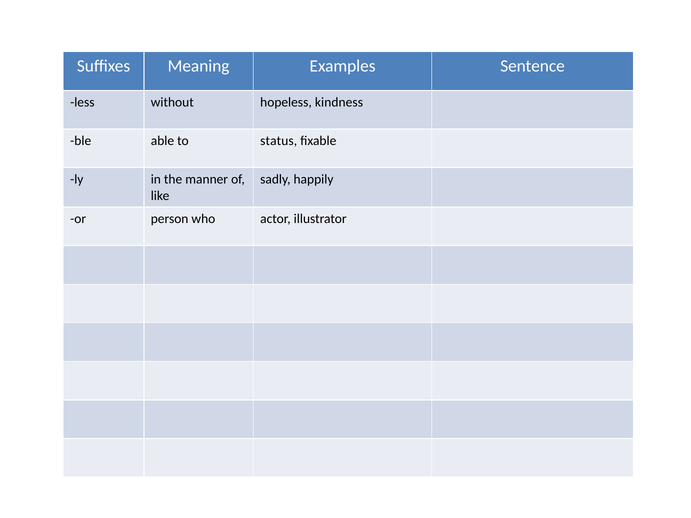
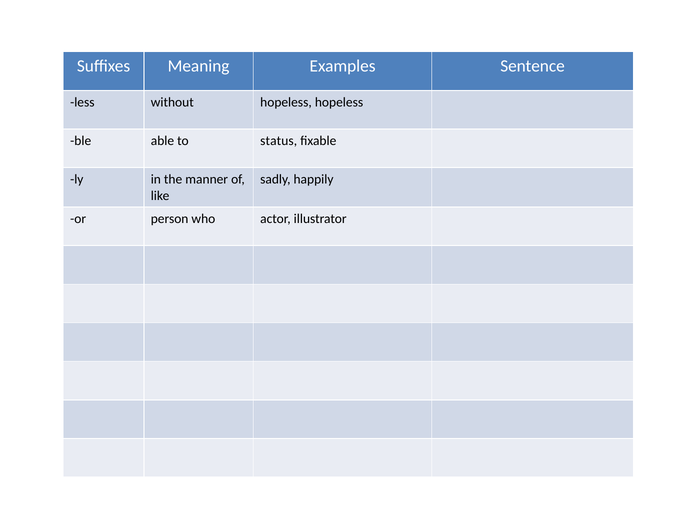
hopeless kindness: kindness -> hopeless
